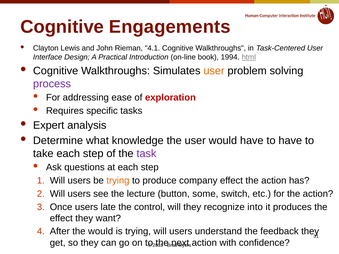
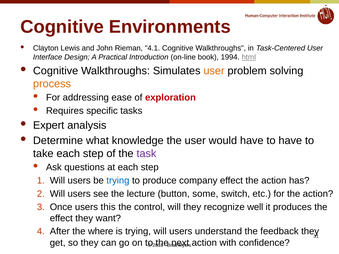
Engagements: Engagements -> Environments
process colour: purple -> orange
trying at (118, 181) colour: orange -> blue
late: late -> this
into: into -> well
the would: would -> where
